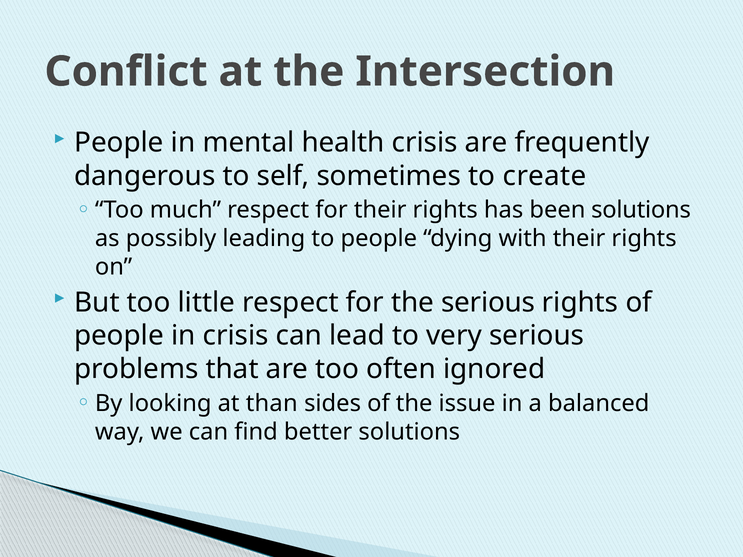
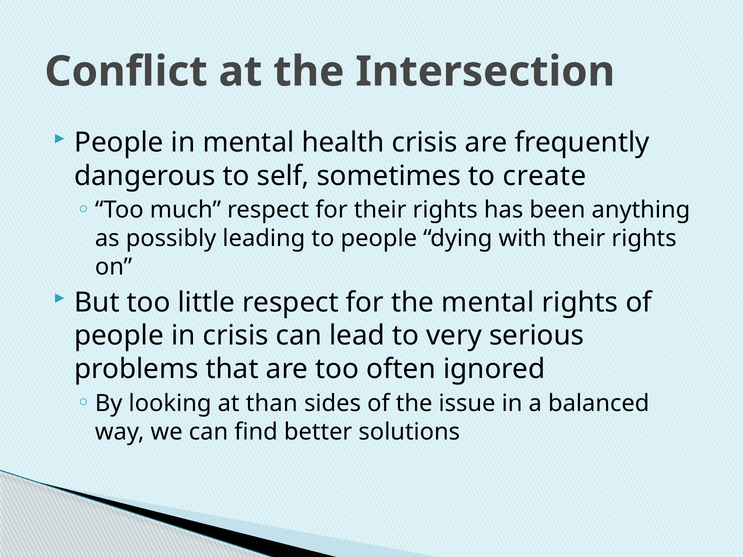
been solutions: solutions -> anything
the serious: serious -> mental
